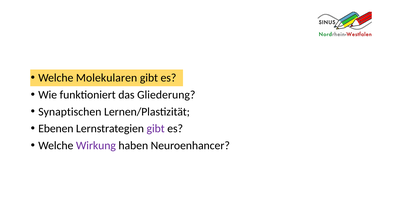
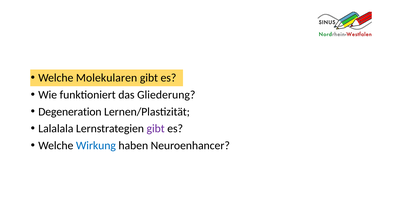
Synaptischen: Synaptischen -> Degeneration
Ebenen: Ebenen -> Lalalala
Wirkung colour: purple -> blue
